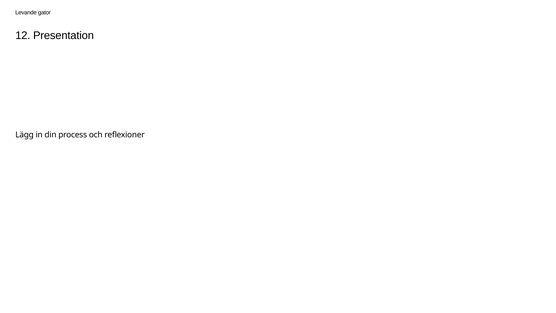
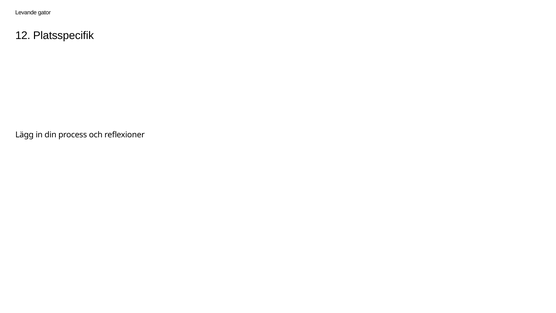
Presentation: Presentation -> Platsspecifik
